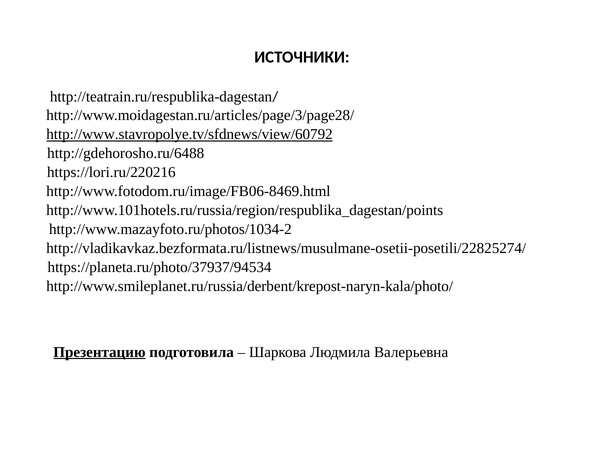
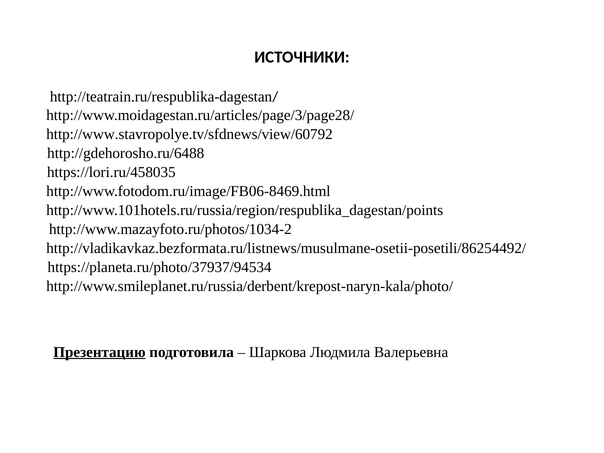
http://www.stavropolye.tv/sfdnews/view/60792 underline: present -> none
https://lori.ru/220216: https://lori.ru/220216 -> https://lori.ru/458035
http://vladikavkaz.bezformata.ru/listnews/musulmane-osetii-posetili/22825274/: http://vladikavkaz.bezformata.ru/listnews/musulmane-osetii-posetili/22825274/ -> http://vladikavkaz.bezformata.ru/listnews/musulmane-osetii-posetili/86254492/
